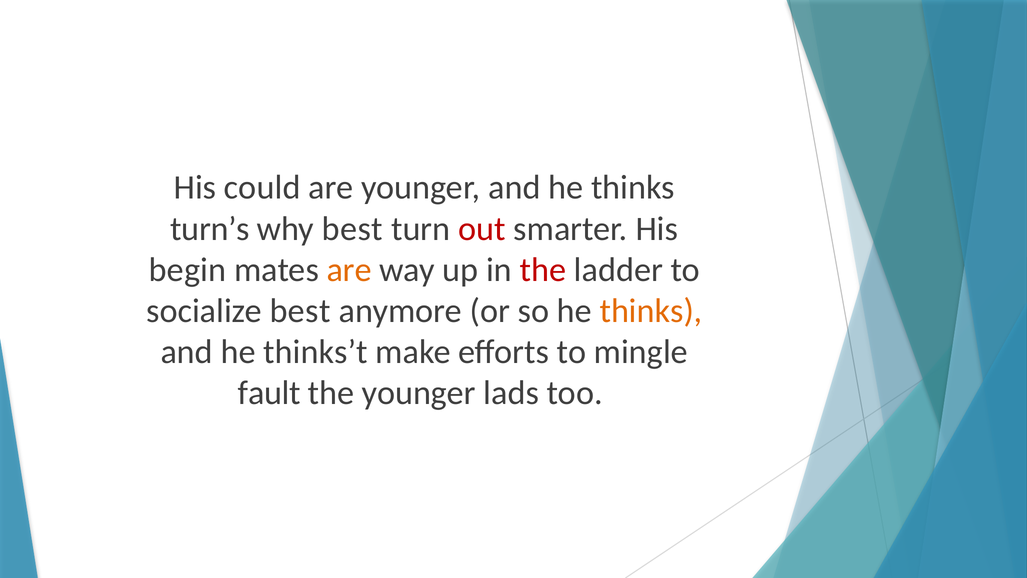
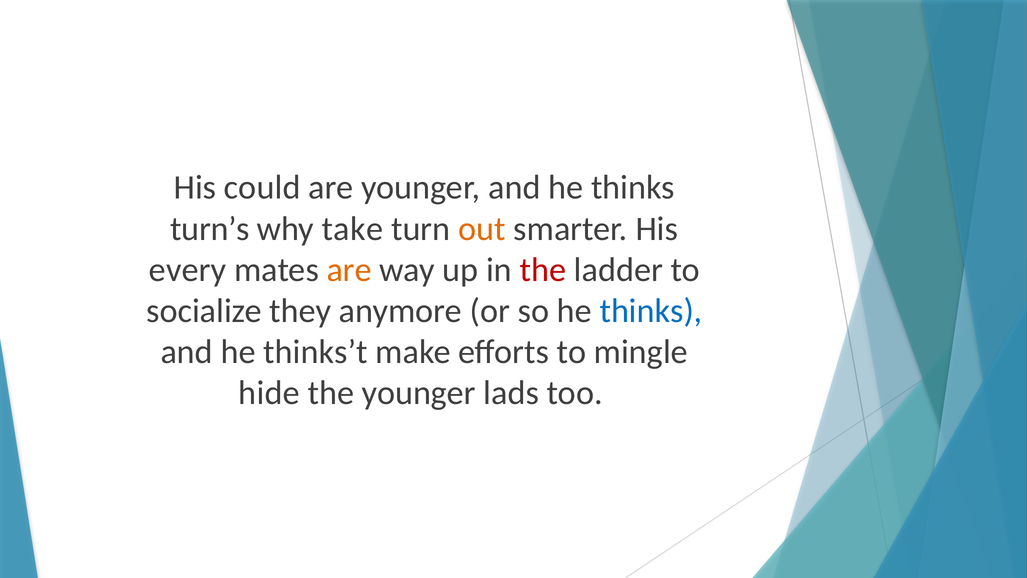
why best: best -> take
out colour: red -> orange
begin: begin -> every
socialize best: best -> they
thinks at (651, 311) colour: orange -> blue
fault: fault -> hide
